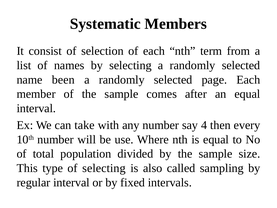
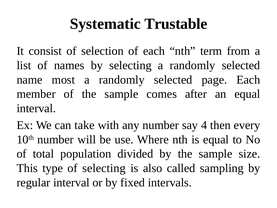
Members: Members -> Trustable
been: been -> most
